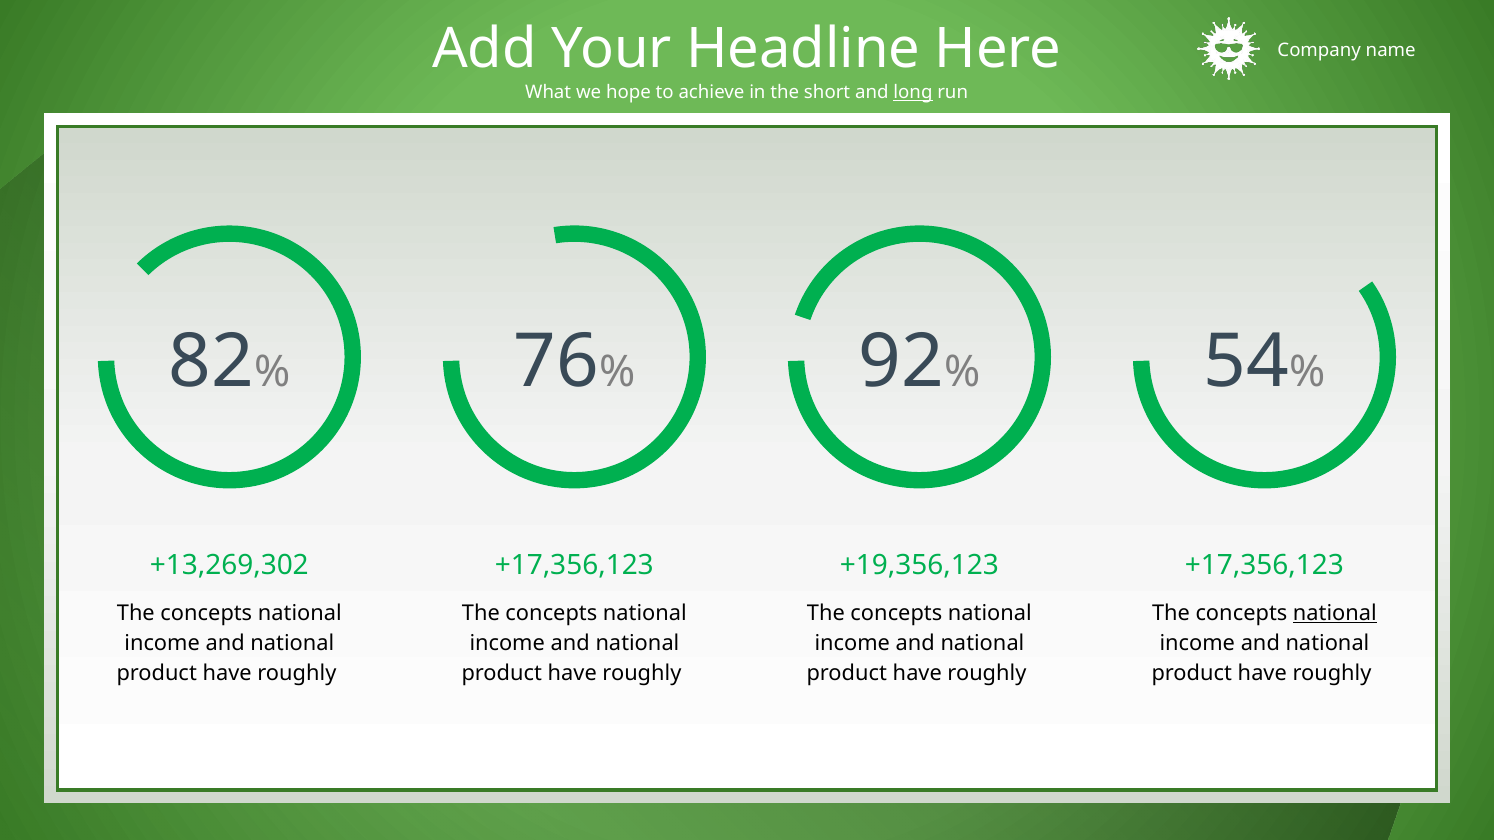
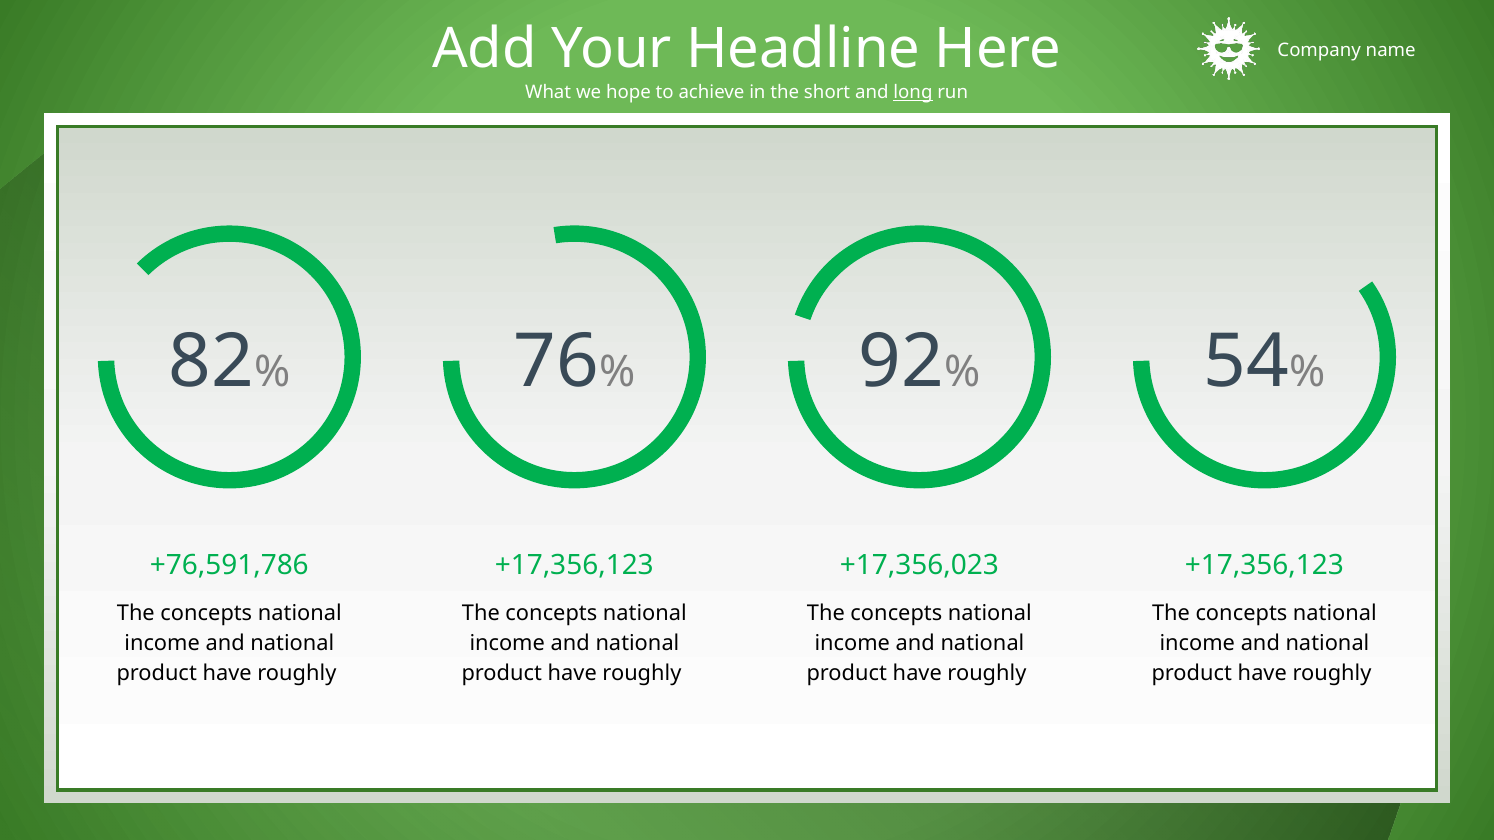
+13,269,302: +13,269,302 -> +76,591,786
+19,356,123: +19,356,123 -> +17,356,023
national at (1335, 614) underline: present -> none
